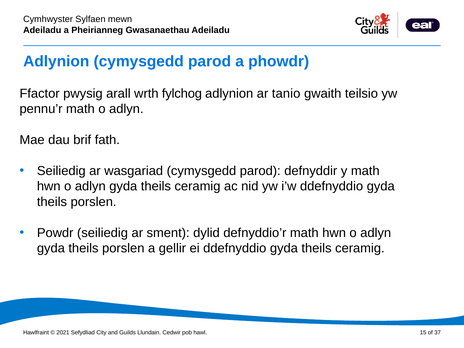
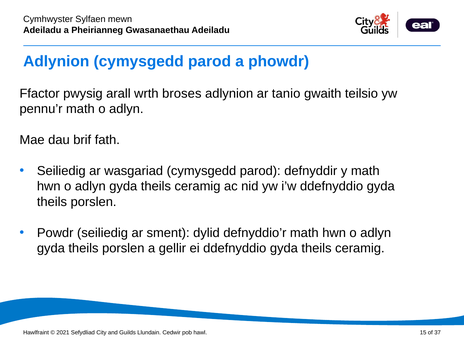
fylchog: fylchog -> broses
